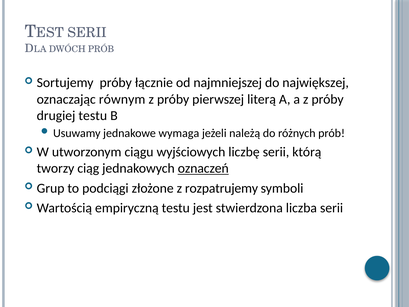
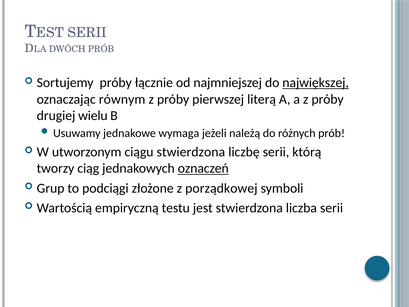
największej underline: none -> present
drugiej testu: testu -> wielu
ciągu wyjściowych: wyjściowych -> stwierdzona
rozpatrujemy: rozpatrujemy -> porządkowej
